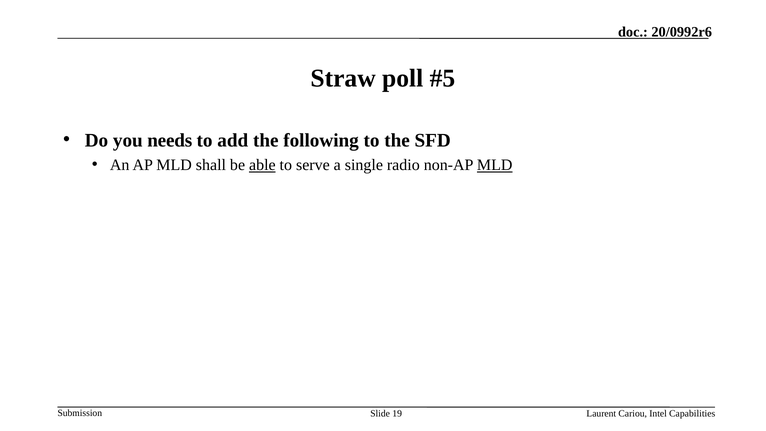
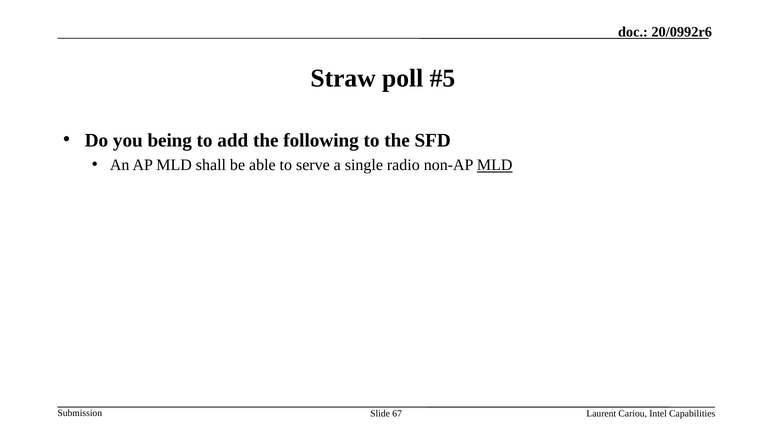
needs: needs -> being
able underline: present -> none
19: 19 -> 67
